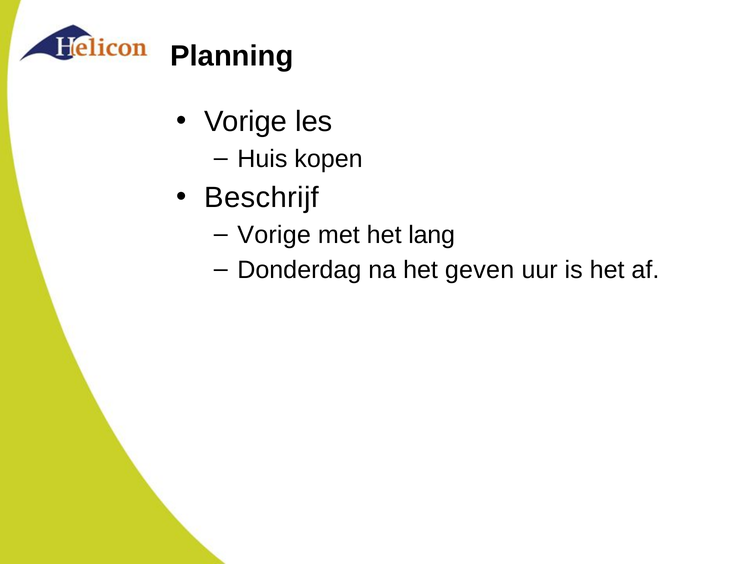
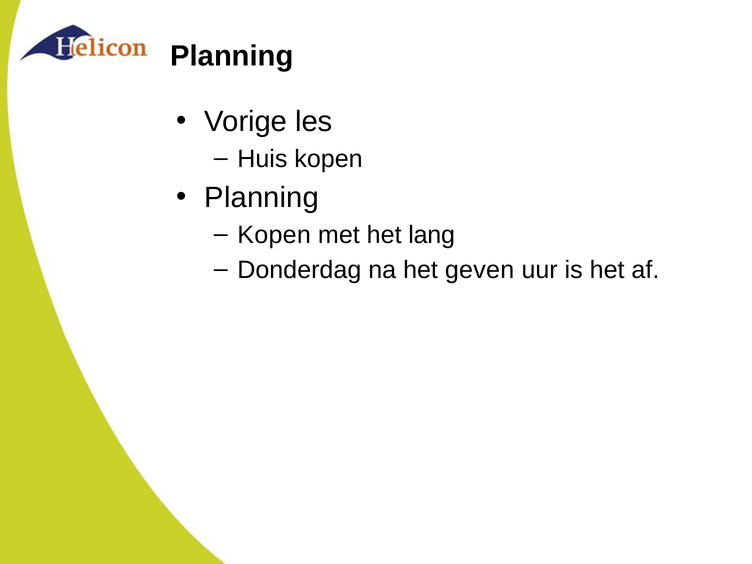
Beschrijf at (262, 198): Beschrijf -> Planning
Vorige at (274, 235): Vorige -> Kopen
